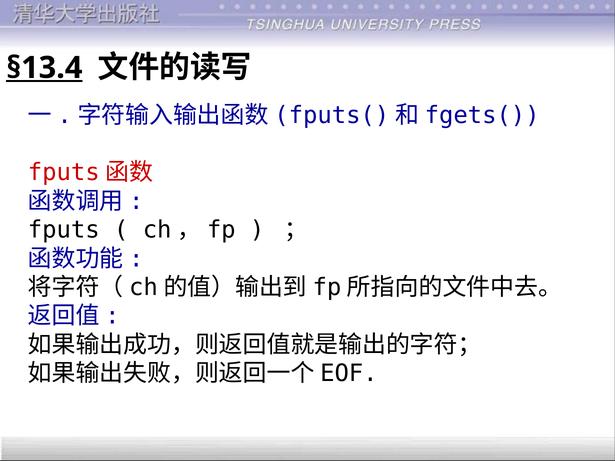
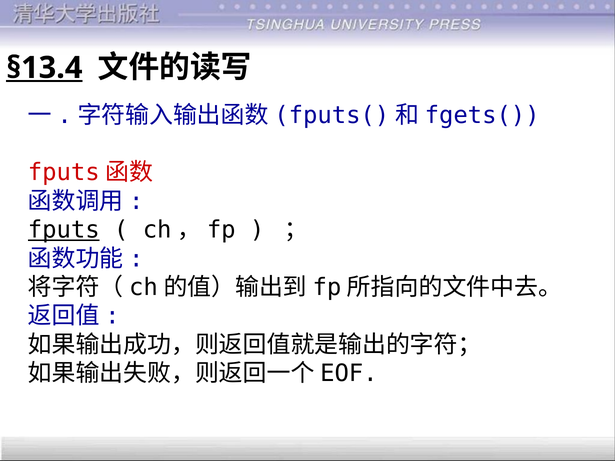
fputs underline: none -> present
